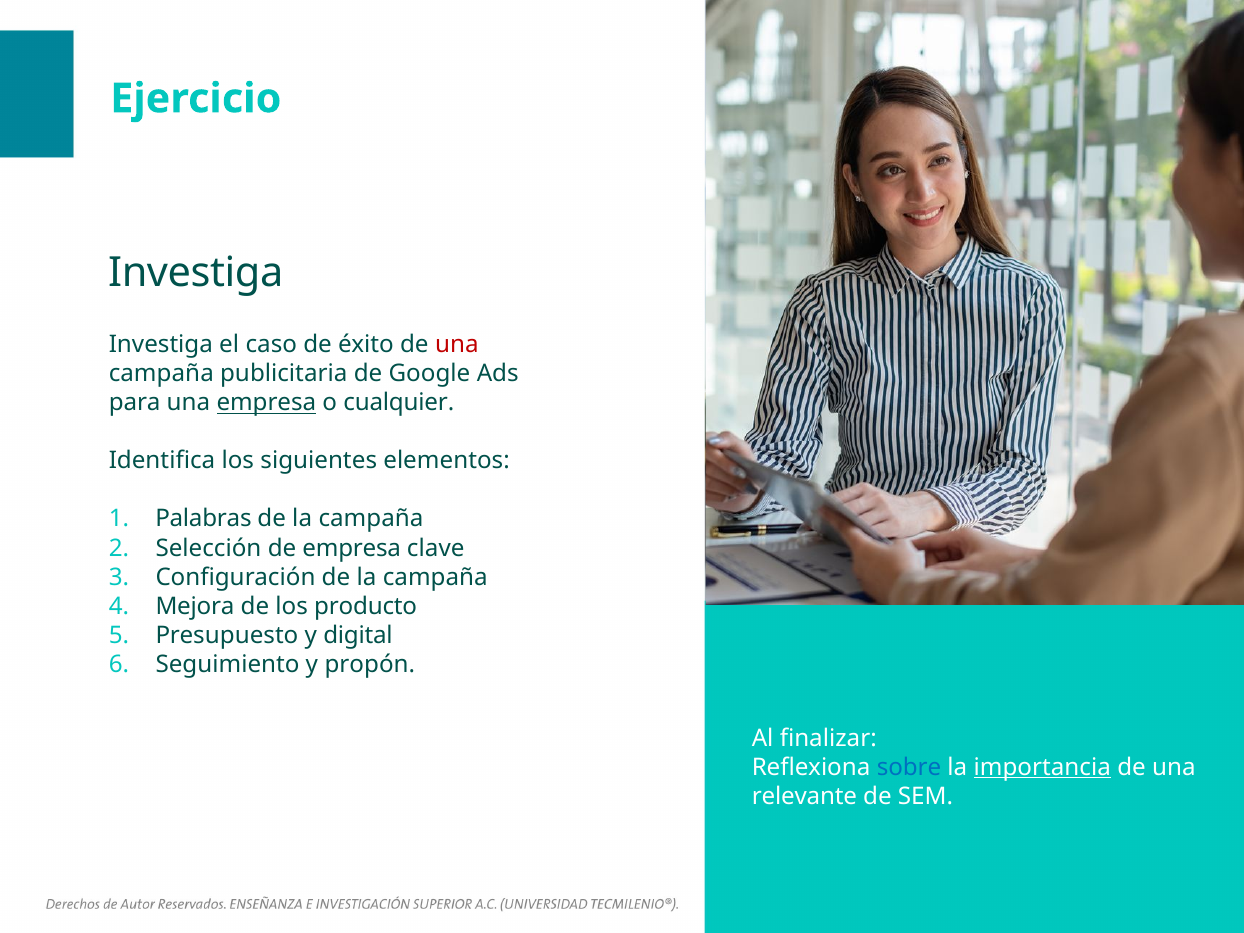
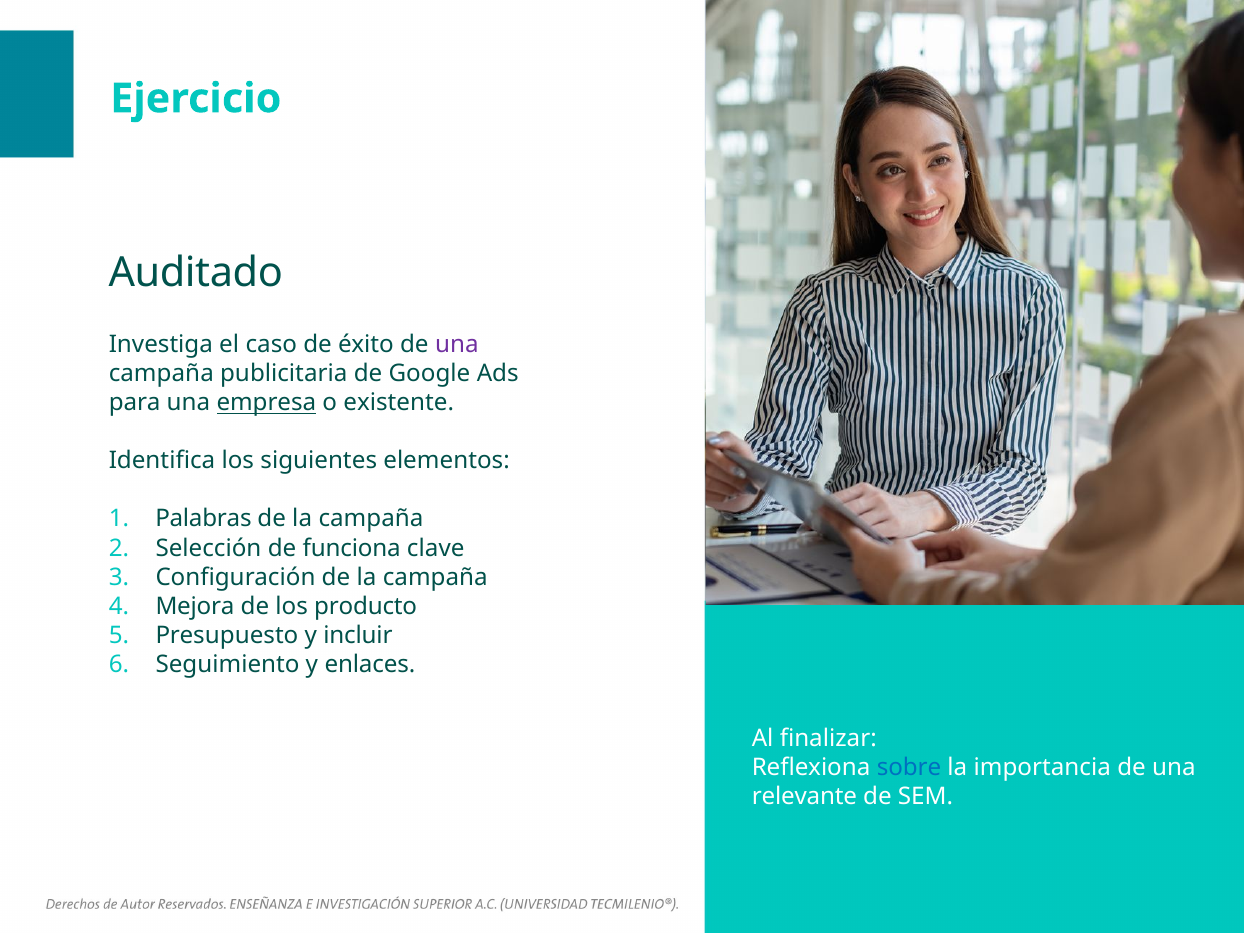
Investiga at (196, 273): Investiga -> Auditado
una at (457, 345) colour: red -> purple
cualquier: cualquier -> existente
de empresa: empresa -> funciona
digital: digital -> incluir
propón: propón -> enlaces
importancia underline: present -> none
